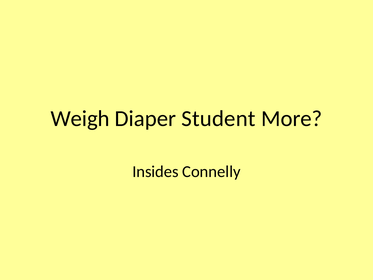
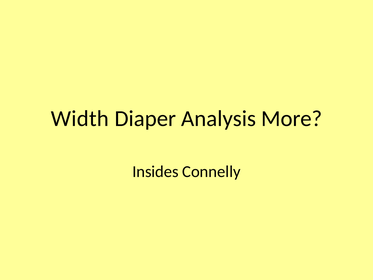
Weigh: Weigh -> Width
Student: Student -> Analysis
